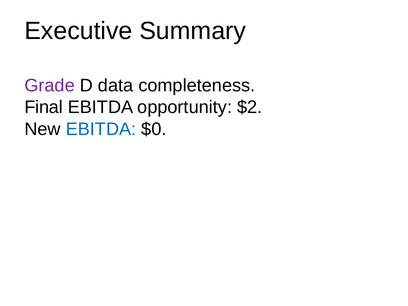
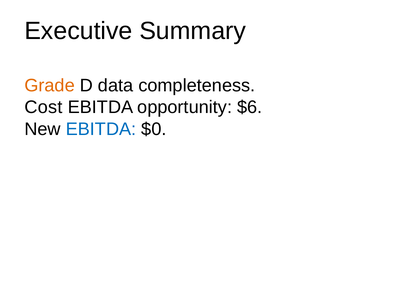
Grade colour: purple -> orange
Final: Final -> Cost
$2: $2 -> $6
